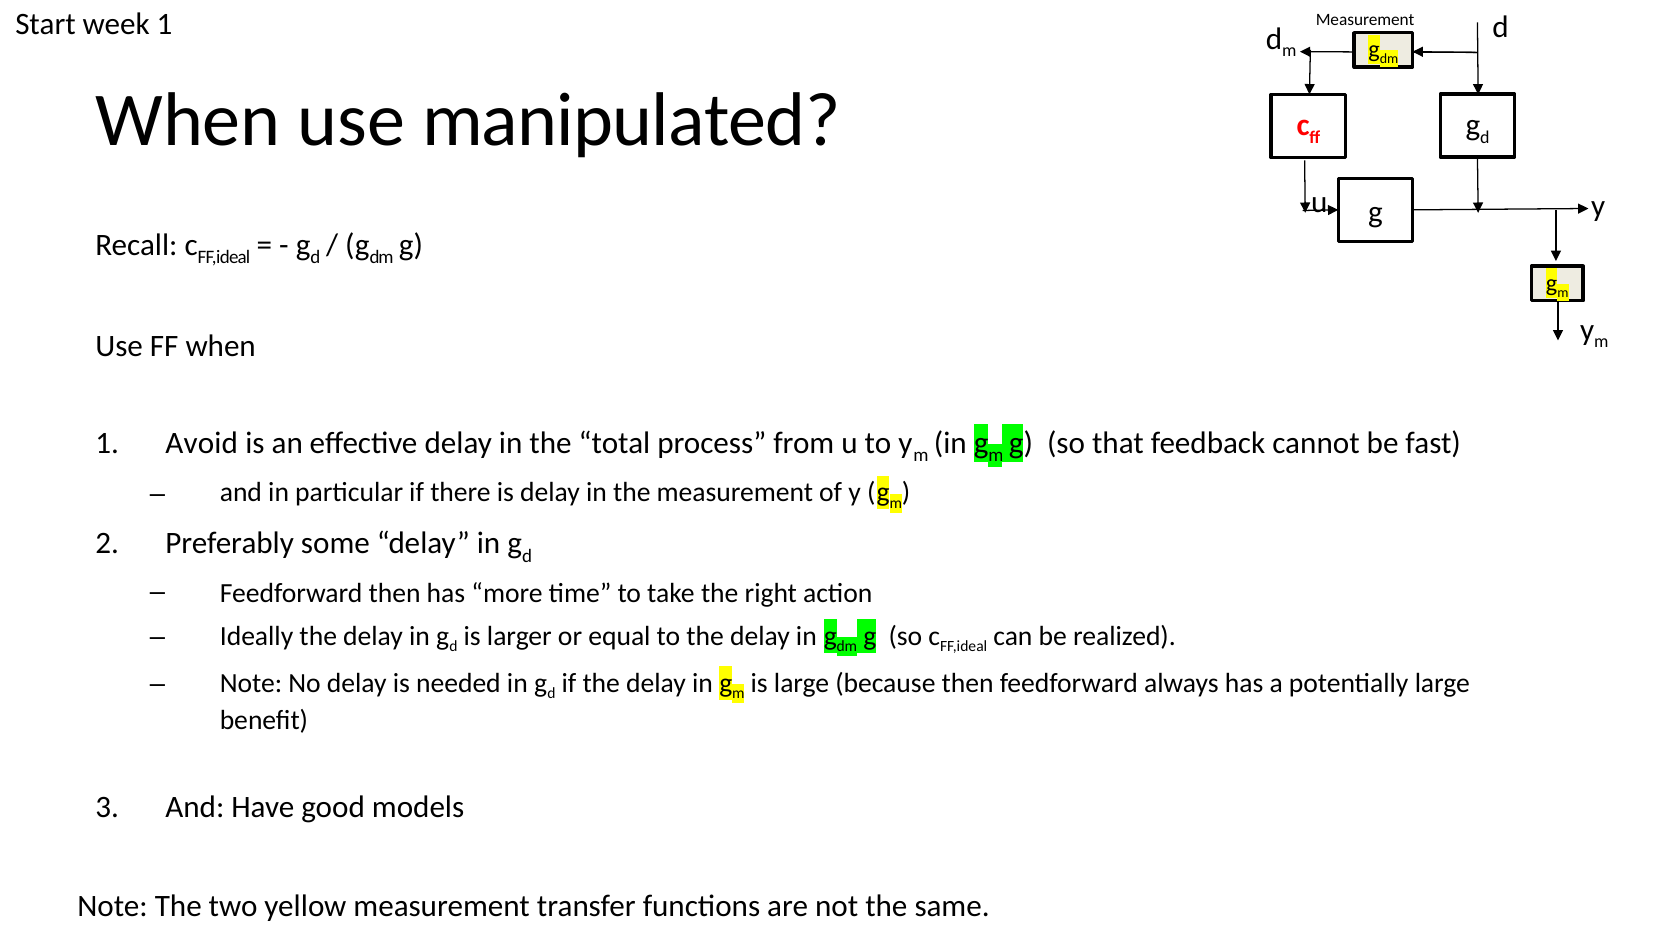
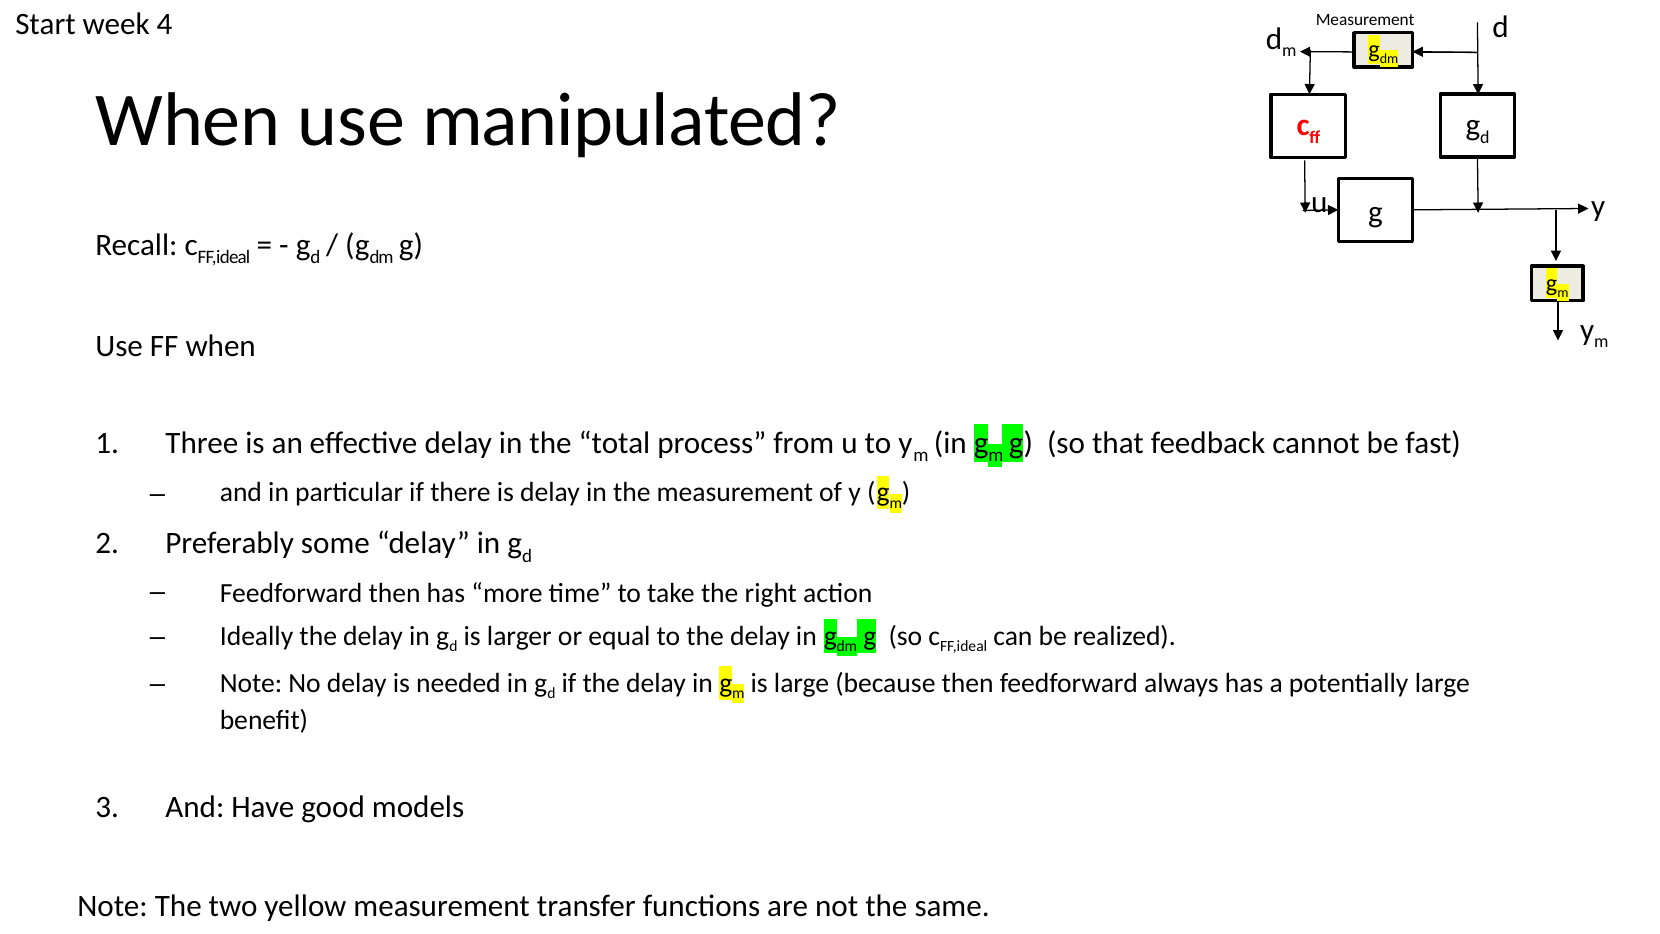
week 1: 1 -> 4
Avoid: Avoid -> Three
